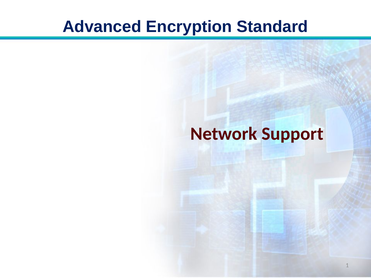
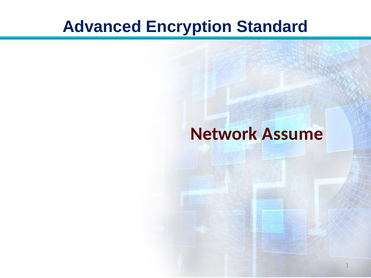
Support: Support -> Assume
